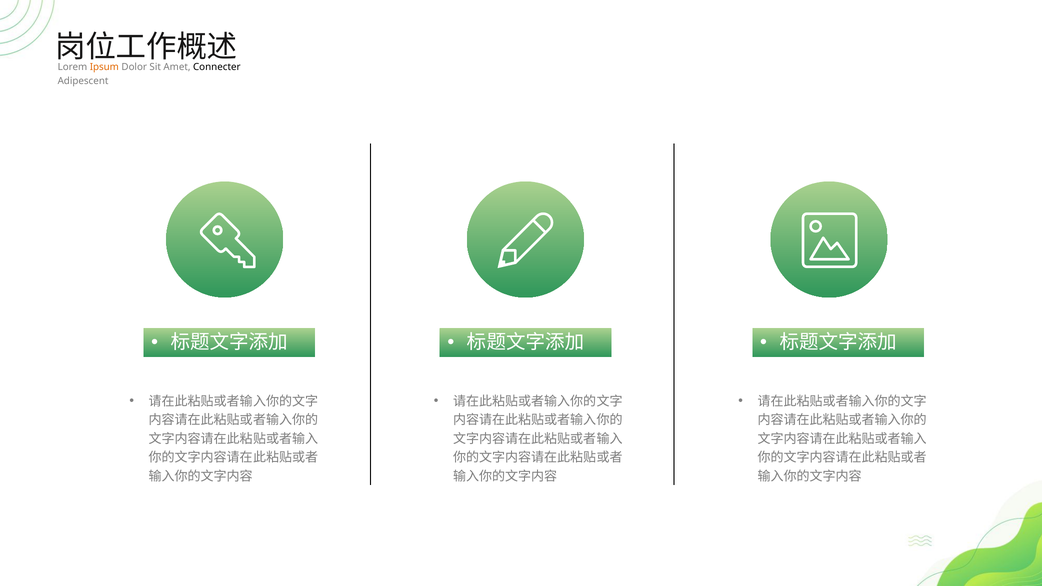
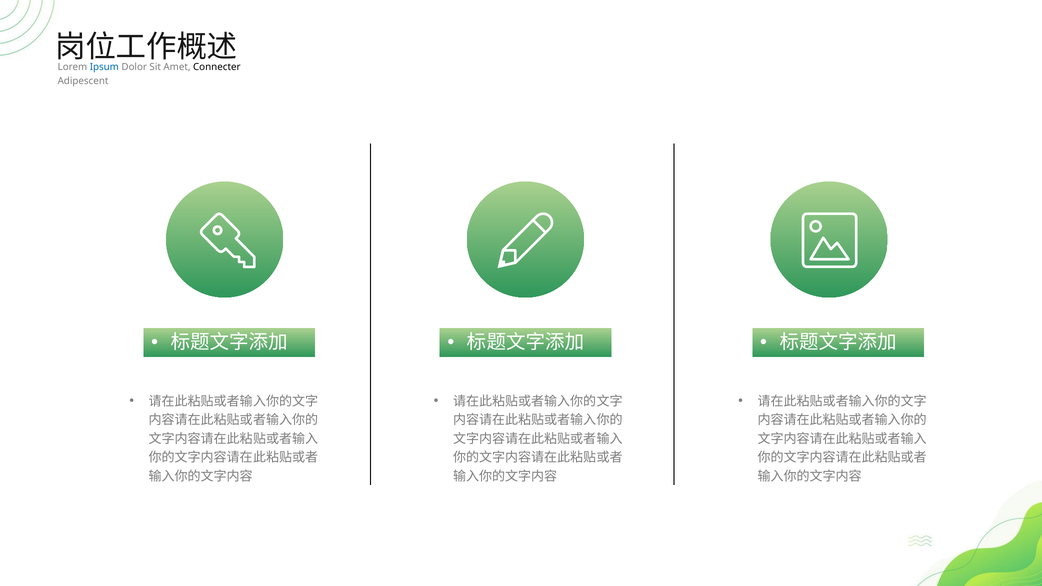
Ipsum colour: orange -> blue
